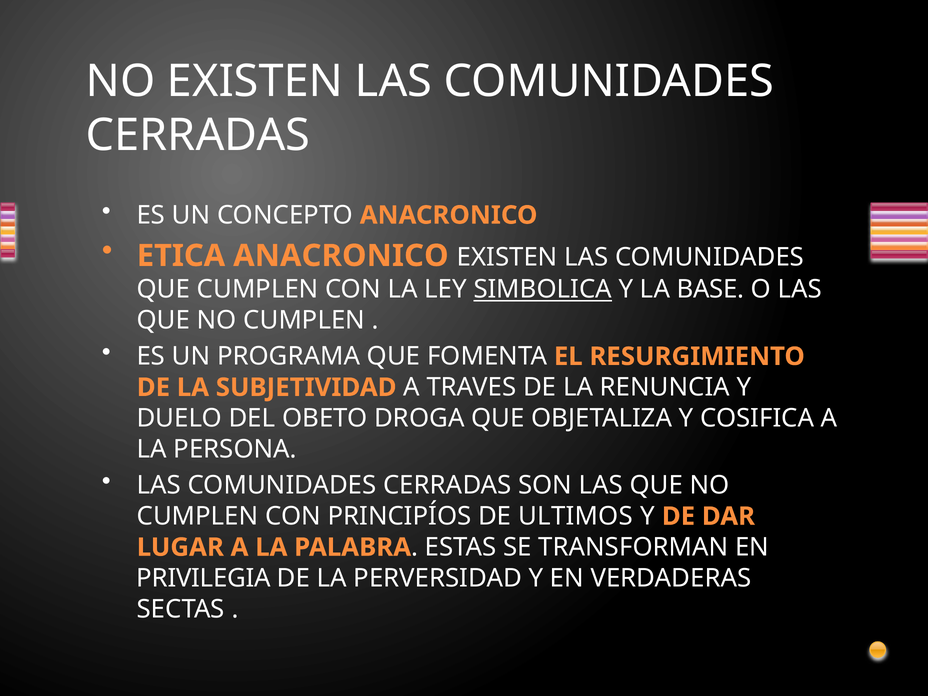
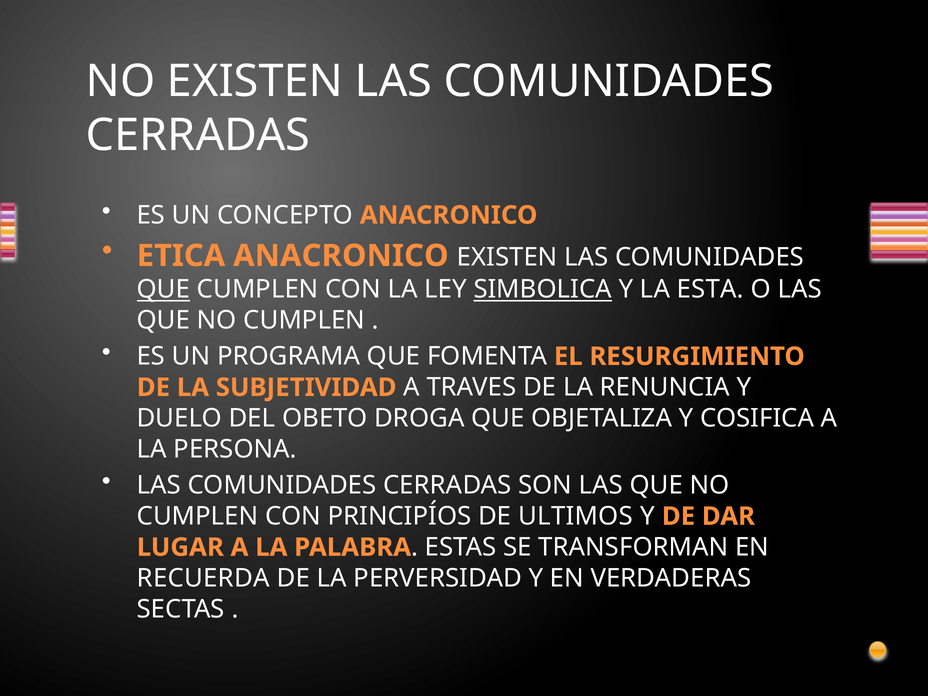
QUE at (163, 289) underline: none -> present
BASE: BASE -> ESTA
PRIVILEGIA: PRIVILEGIA -> RECUERDA
